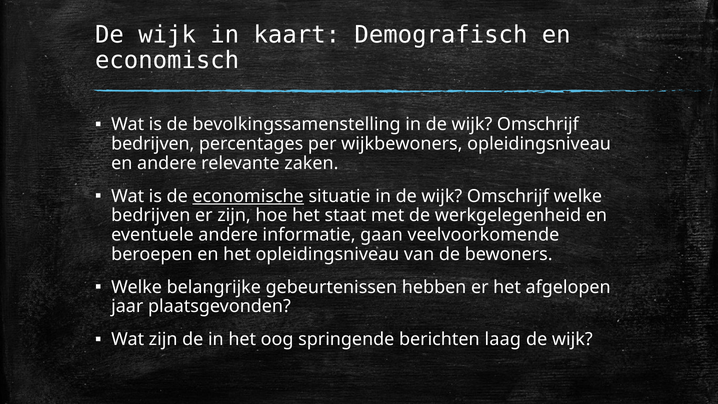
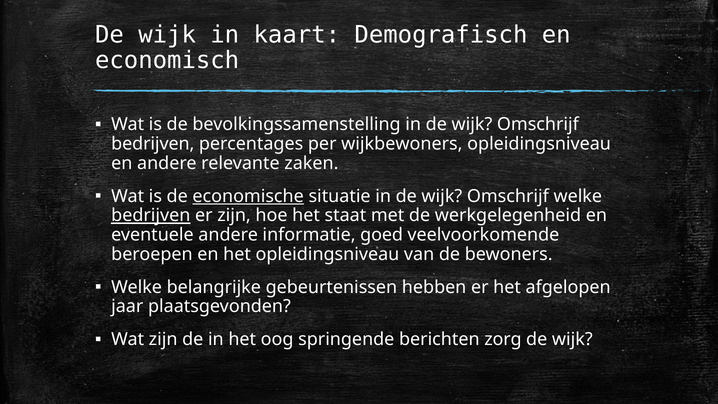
bedrijven at (151, 216) underline: none -> present
gaan: gaan -> goed
laag: laag -> zorg
